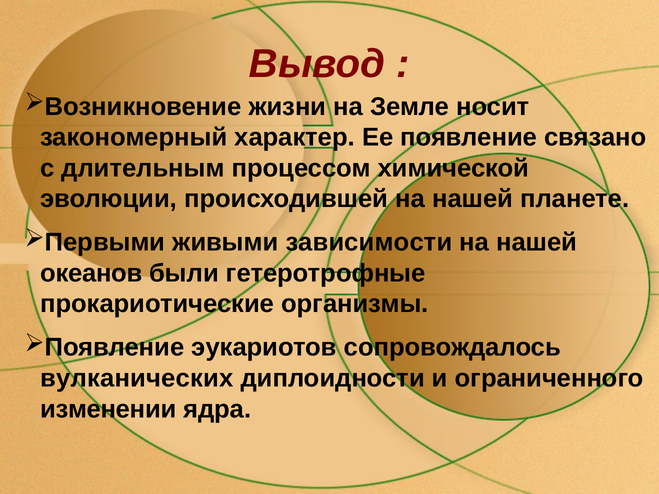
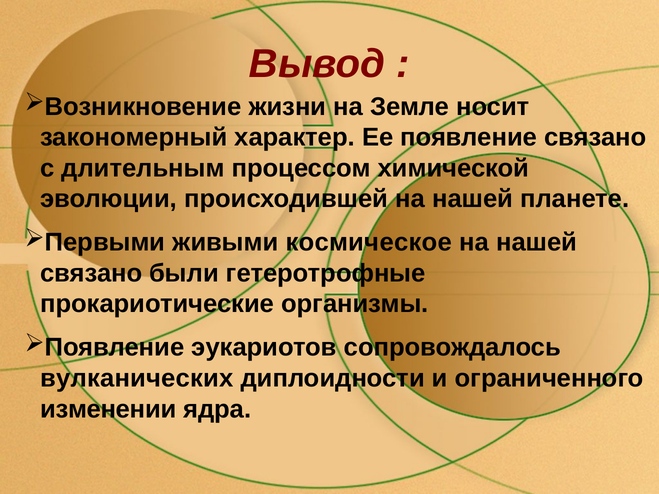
зависимости: зависимости -> космическое
океанов at (91, 273): океанов -> связано
